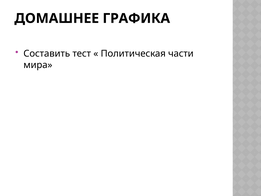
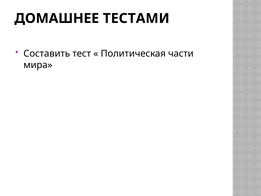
ГРАФИКА: ГРАФИКА -> ТЕСТАМИ
